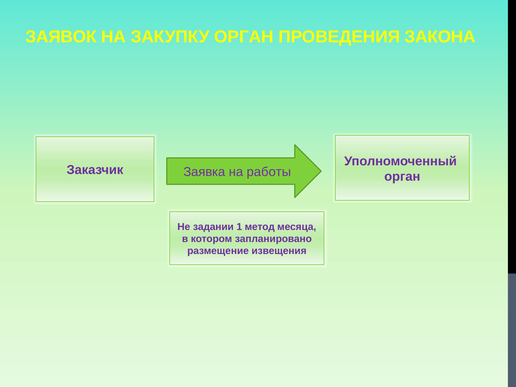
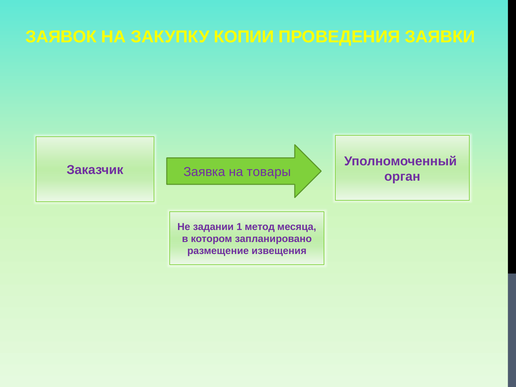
ЗАКУПКУ ОРГАН: ОРГАН -> КОПИИ
ЗАКОНА: ЗАКОНА -> ЗАЯВКИ
работы: работы -> товары
